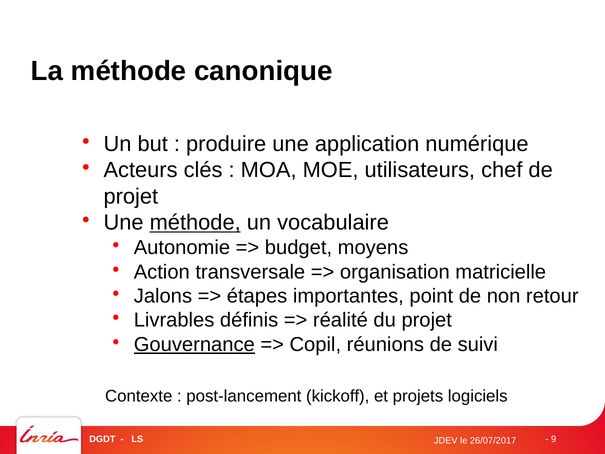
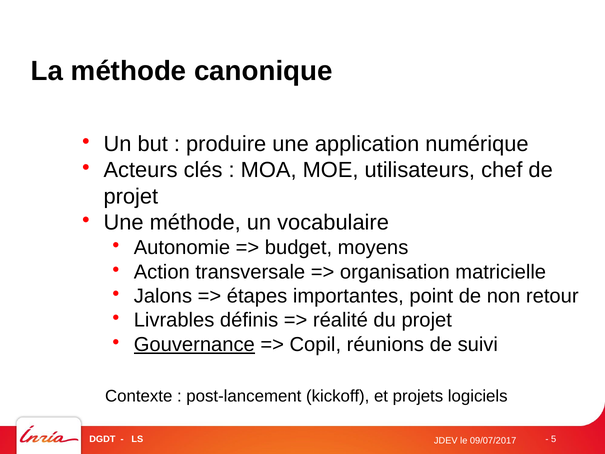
méthode at (195, 222) underline: present -> none
9: 9 -> 5
26/07/2017: 26/07/2017 -> 09/07/2017
